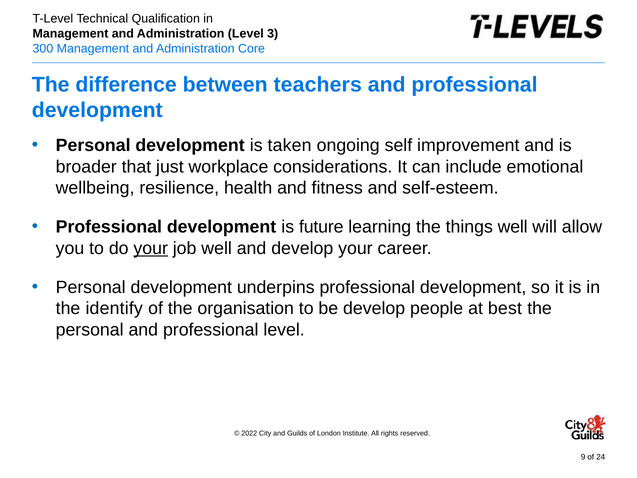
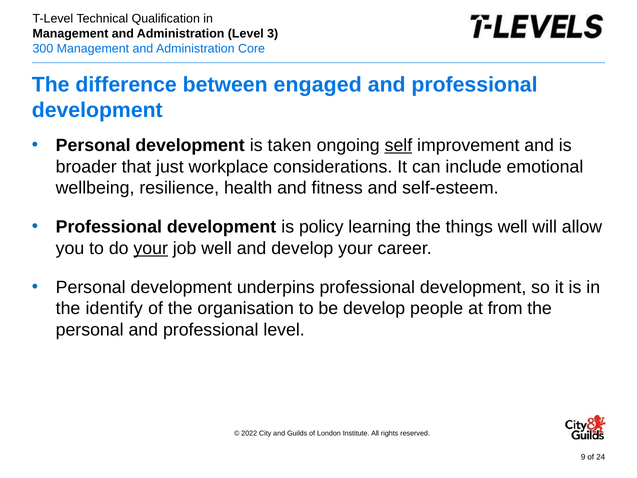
teachers: teachers -> engaged
self underline: none -> present
future: future -> policy
best: best -> from
